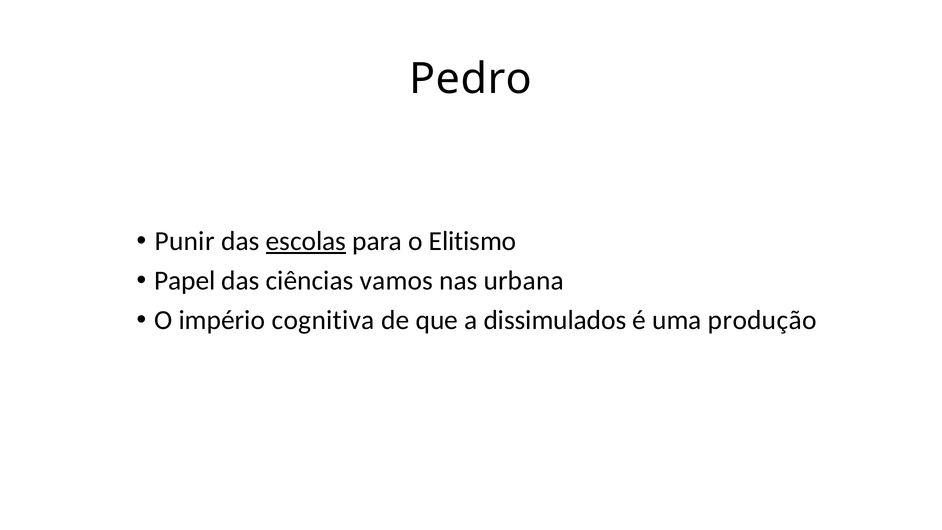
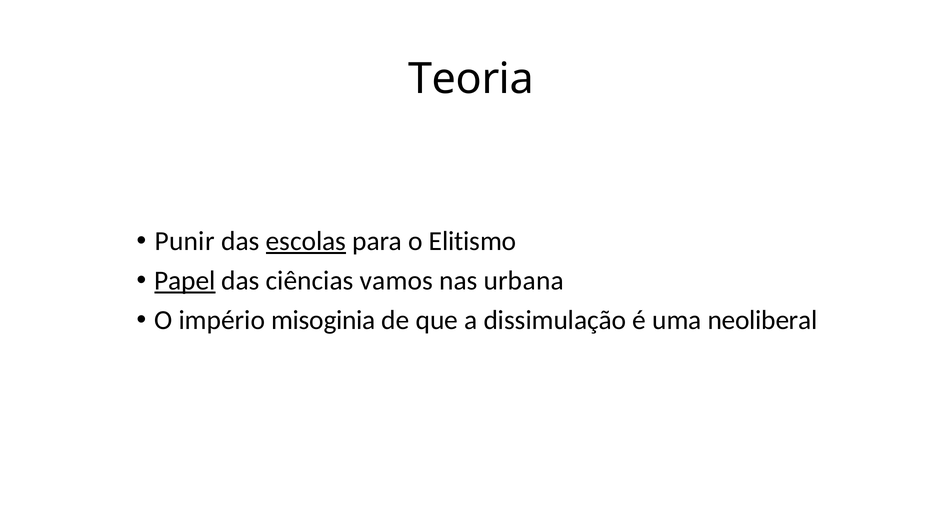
Pedro: Pedro -> Teoria
Papel underline: none -> present
cognitiva: cognitiva -> misoginia
dissimulados: dissimulados -> dissimulação
produção: produção -> neoliberal
